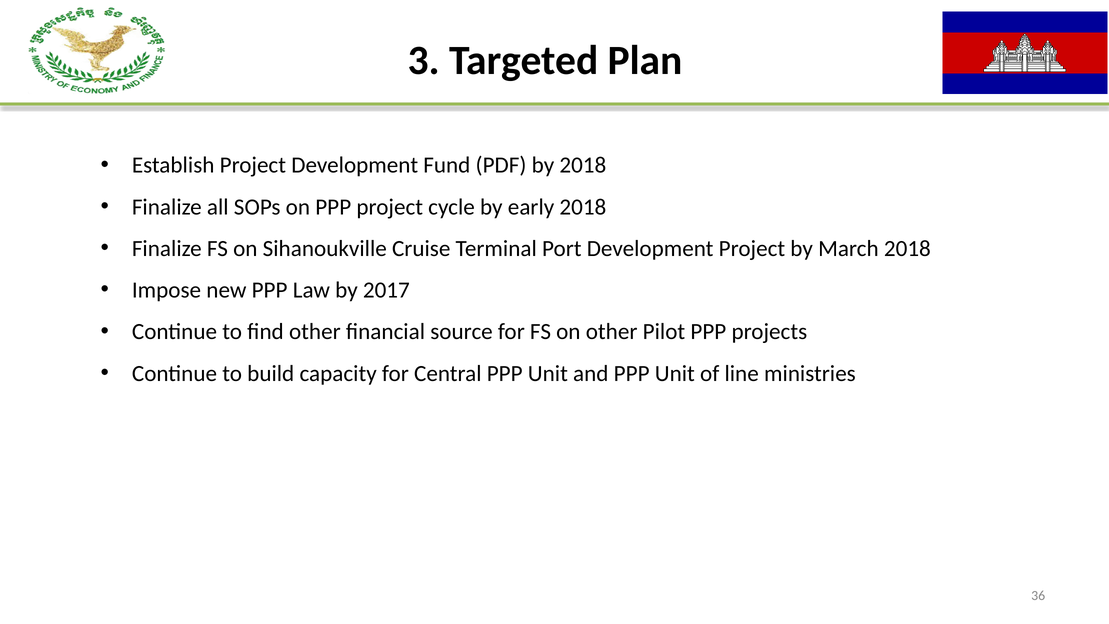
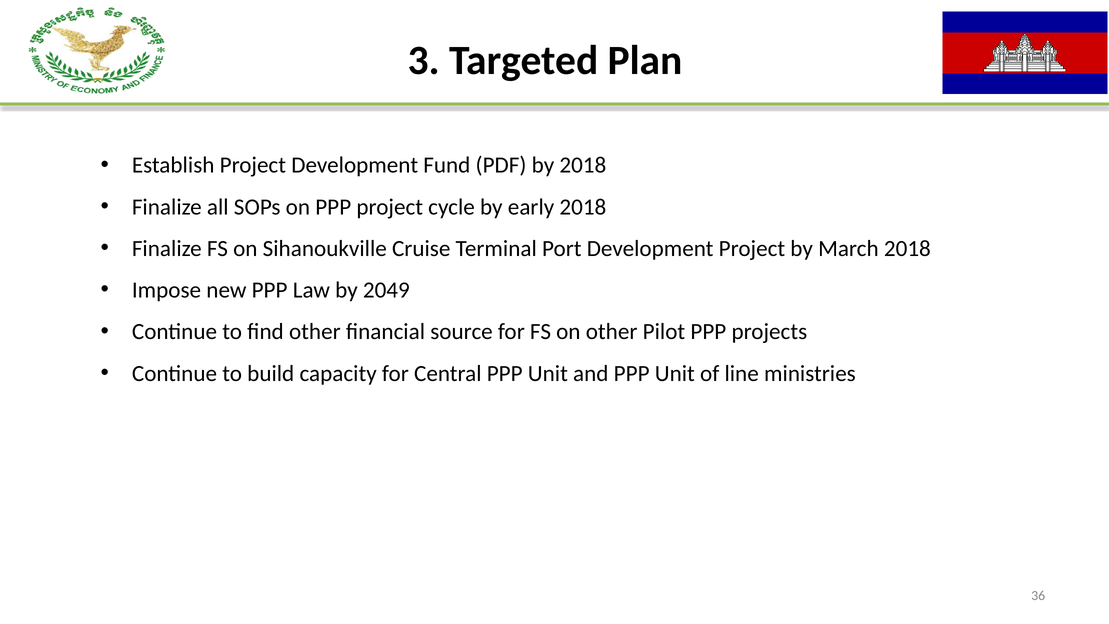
2017: 2017 -> 2049
